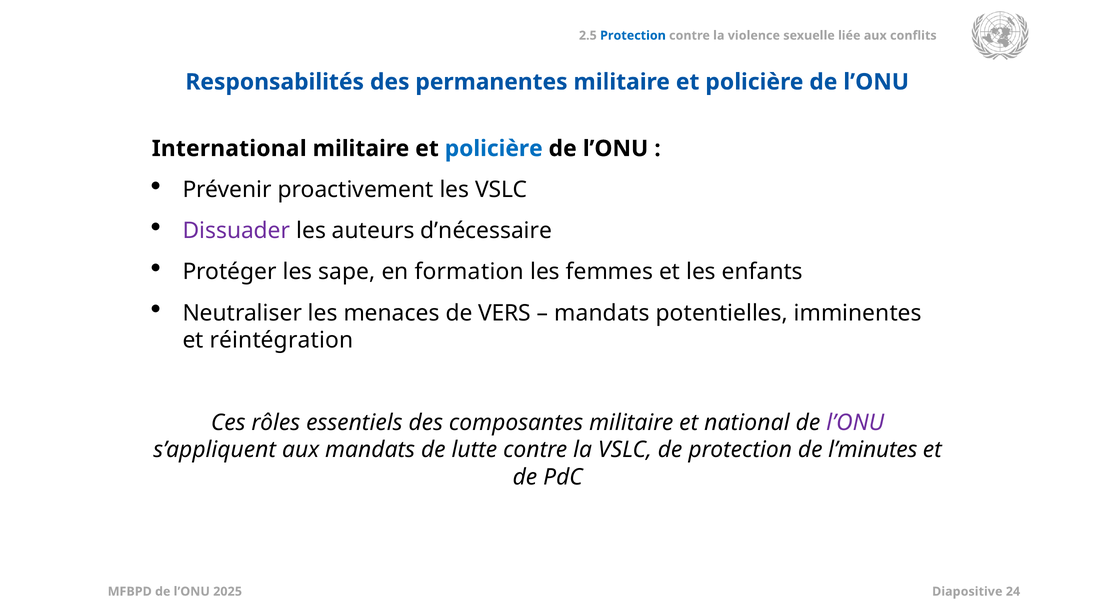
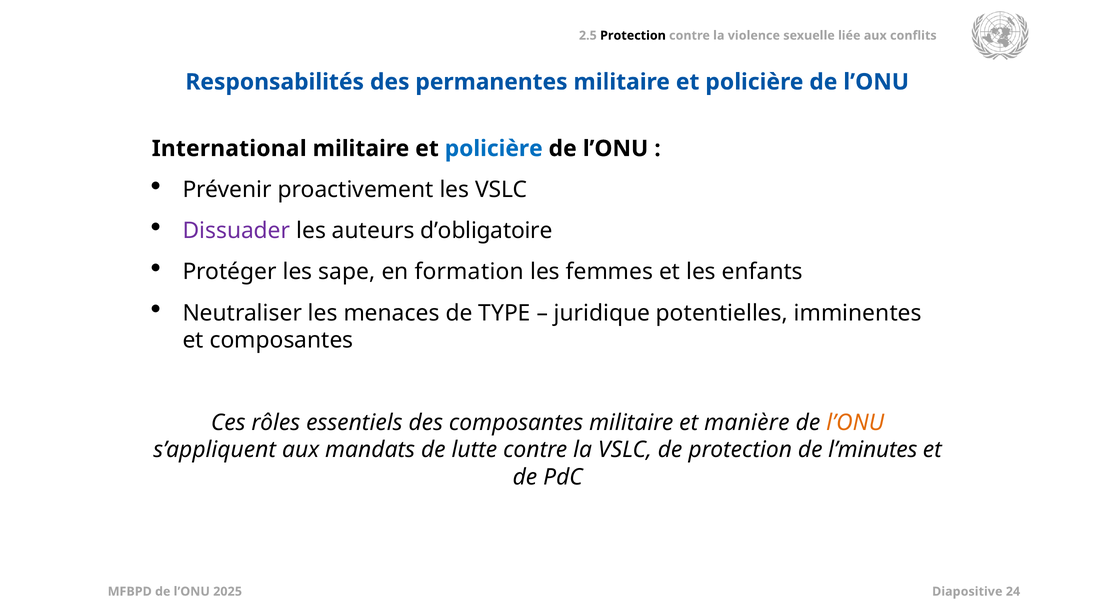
Protection at (633, 36) colour: blue -> black
d’nécessaire: d’nécessaire -> d’obligatoire
VERS: VERS -> TYPE
mandats at (602, 313): mandats -> juridique
et réintégration: réintégration -> composantes
national: national -> manière
l’ONU at (855, 423) colour: purple -> orange
